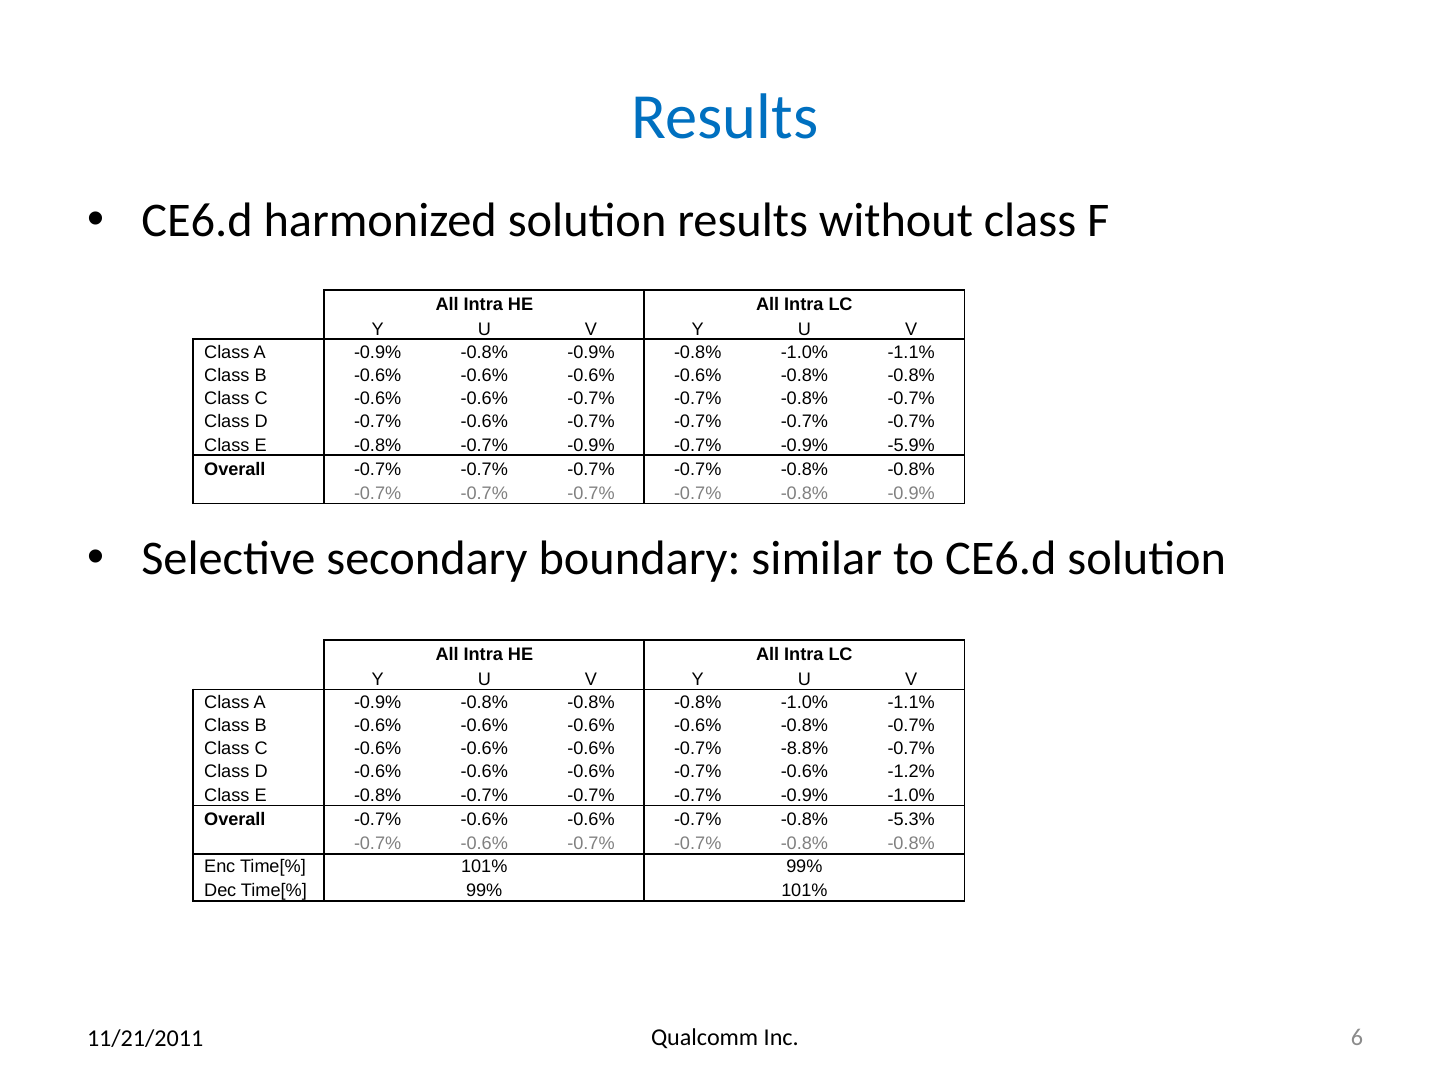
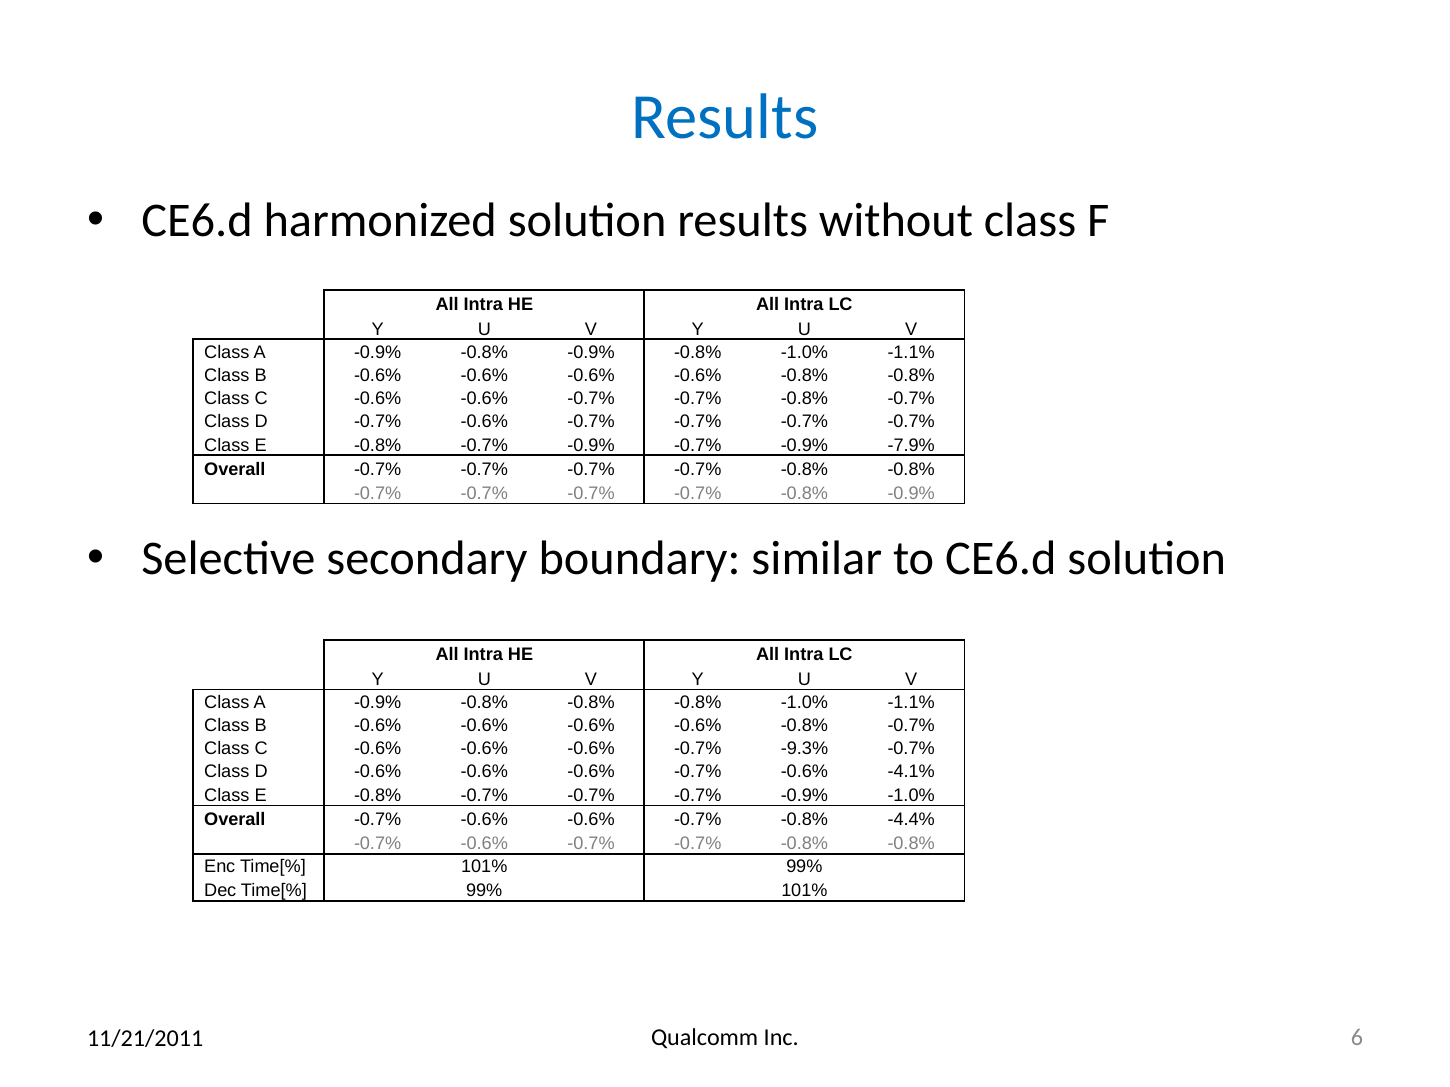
-5.9%: -5.9% -> -7.9%
-8.8%: -8.8% -> -9.3%
-1.2%: -1.2% -> -4.1%
-5.3%: -5.3% -> -4.4%
